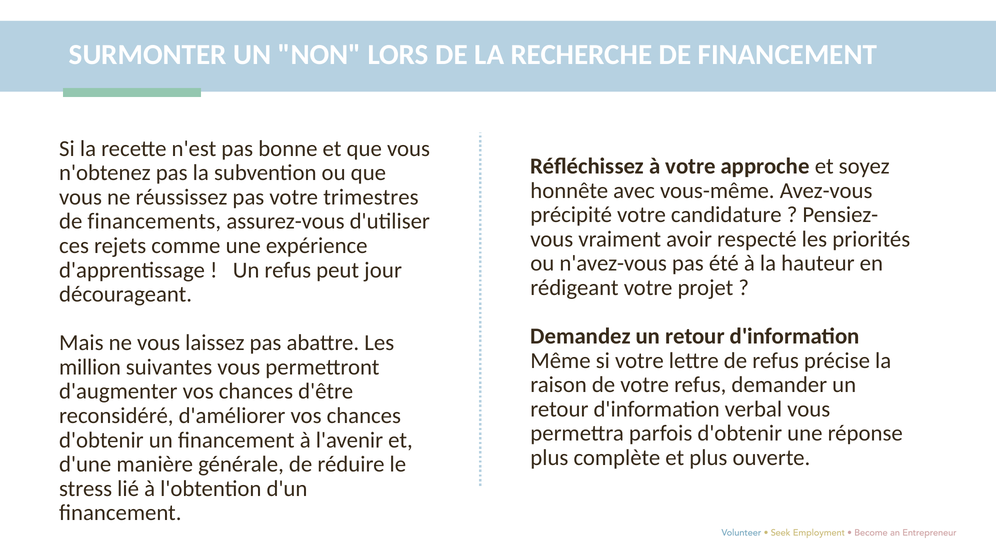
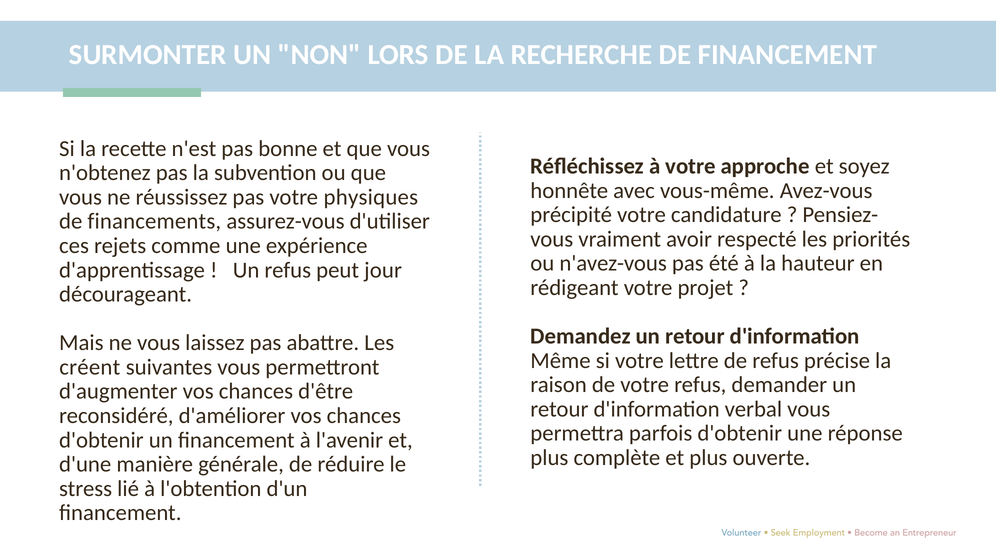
trimestres: trimestres -> physiques
million: million -> créent
